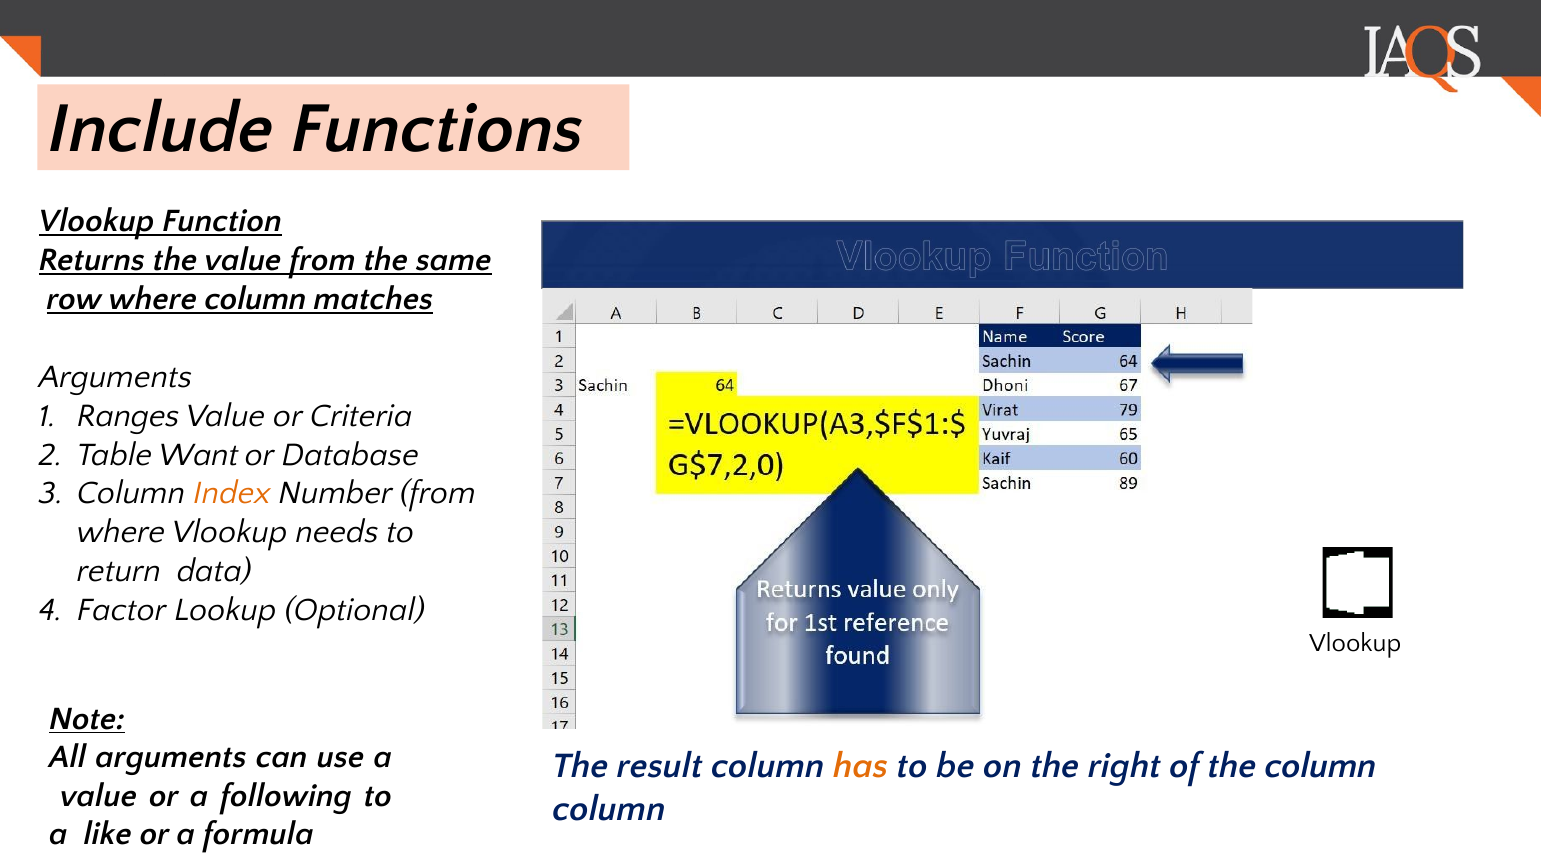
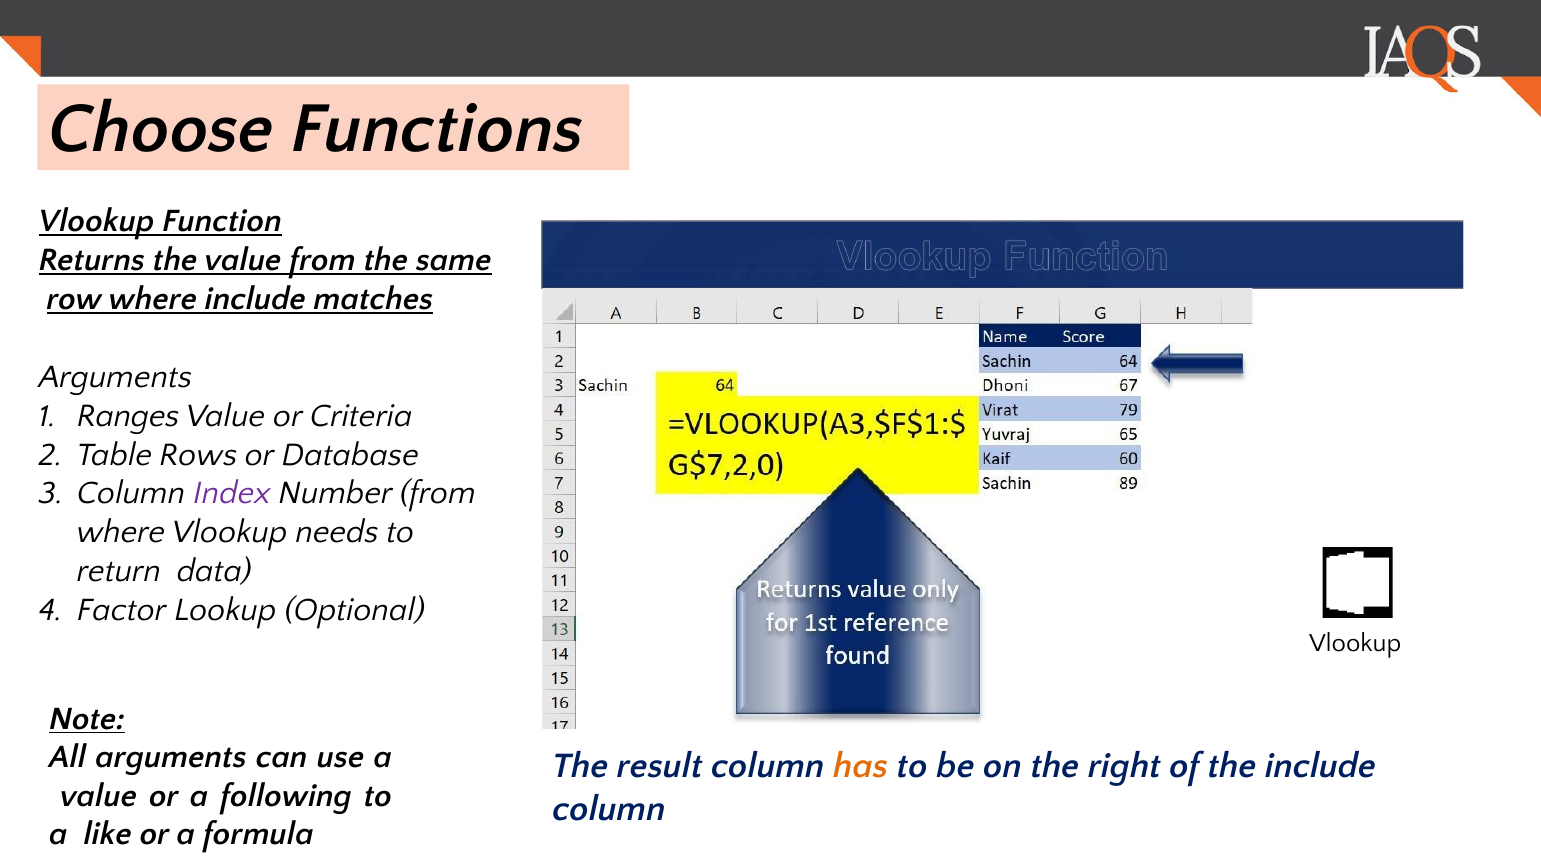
Include: Include -> Choose
where column: column -> include
Want: Want -> Rows
Index colour: orange -> purple
the column: column -> include
